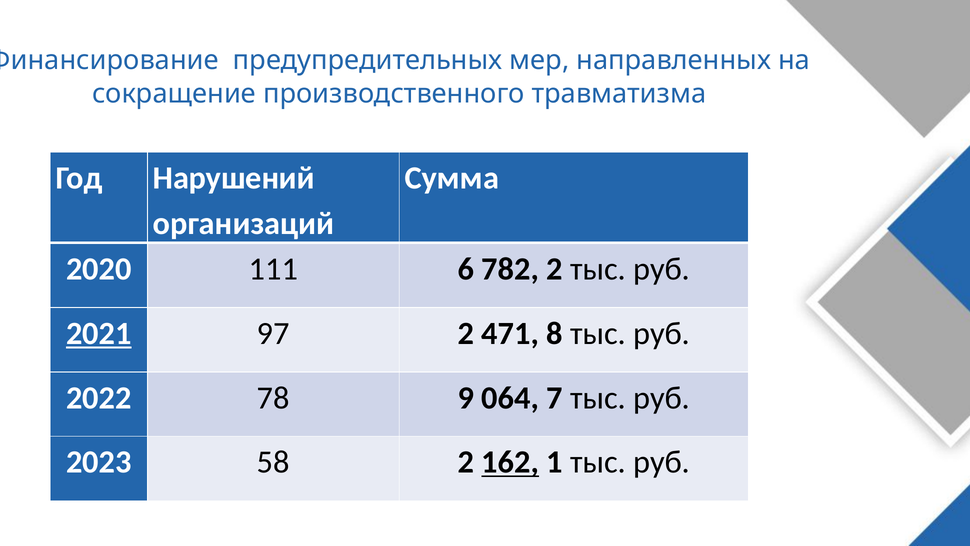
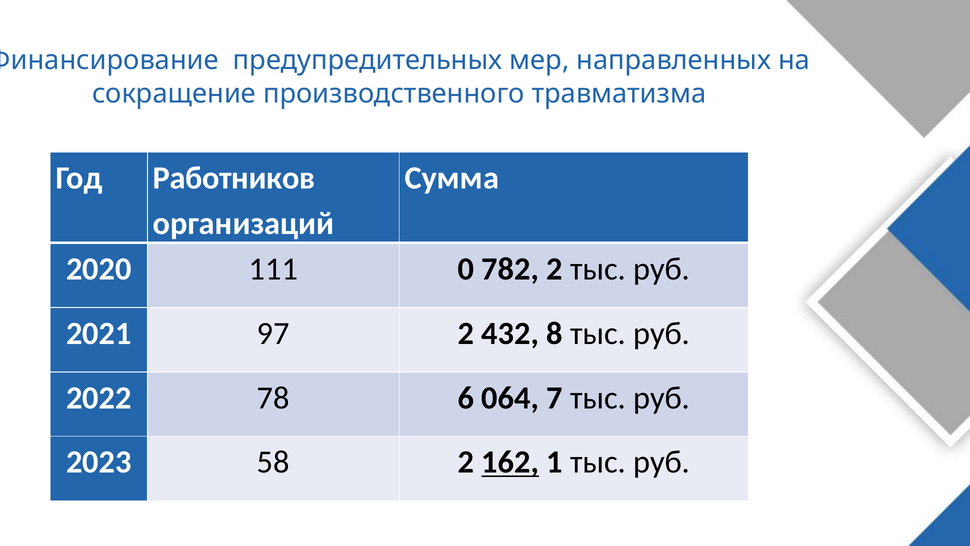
Нарушений: Нарушений -> Работников
6: 6 -> 0
2021 underline: present -> none
471: 471 -> 432
9: 9 -> 6
